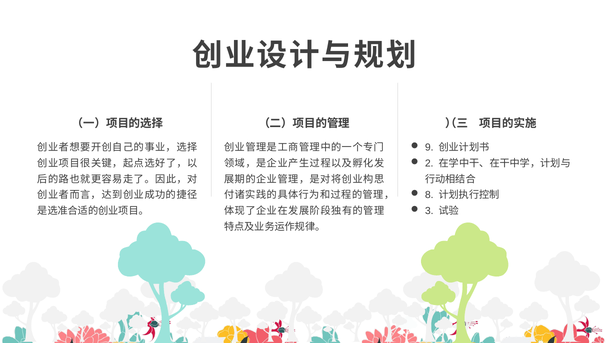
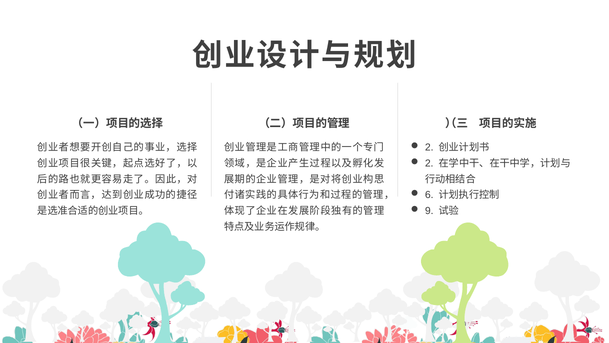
9 at (429, 147): 9 -> 2
8: 8 -> 6
3: 3 -> 9
